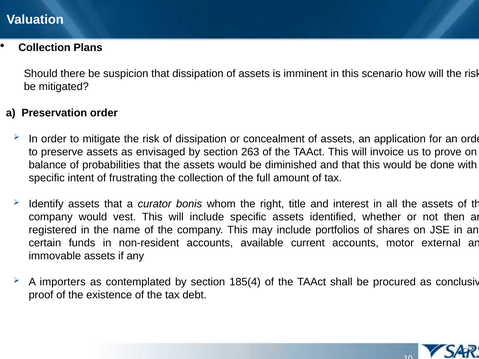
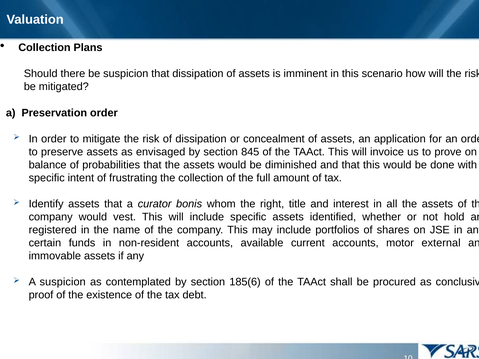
263: 263 -> 845
then: then -> hold
A importers: importers -> suspicion
185(4: 185(4 -> 185(6
